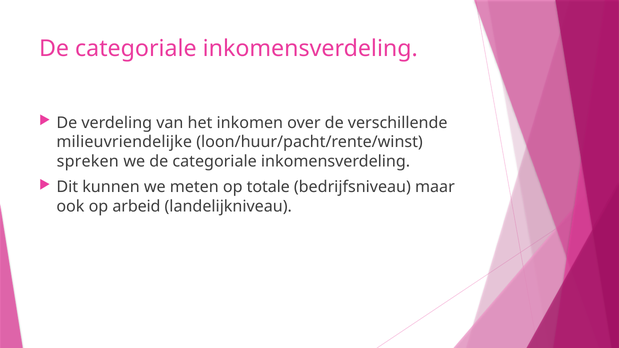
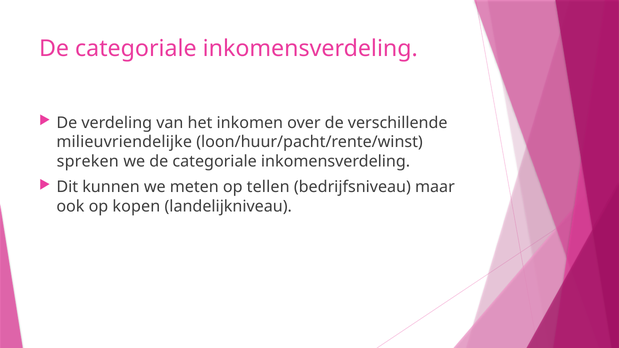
totale: totale -> tellen
arbeid: arbeid -> kopen
